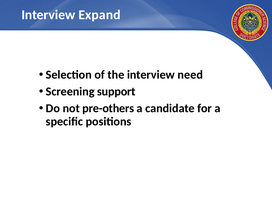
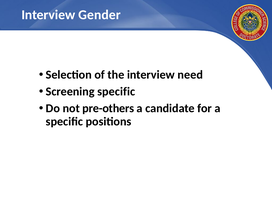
Expand: Expand -> Gender
Screening support: support -> specific
